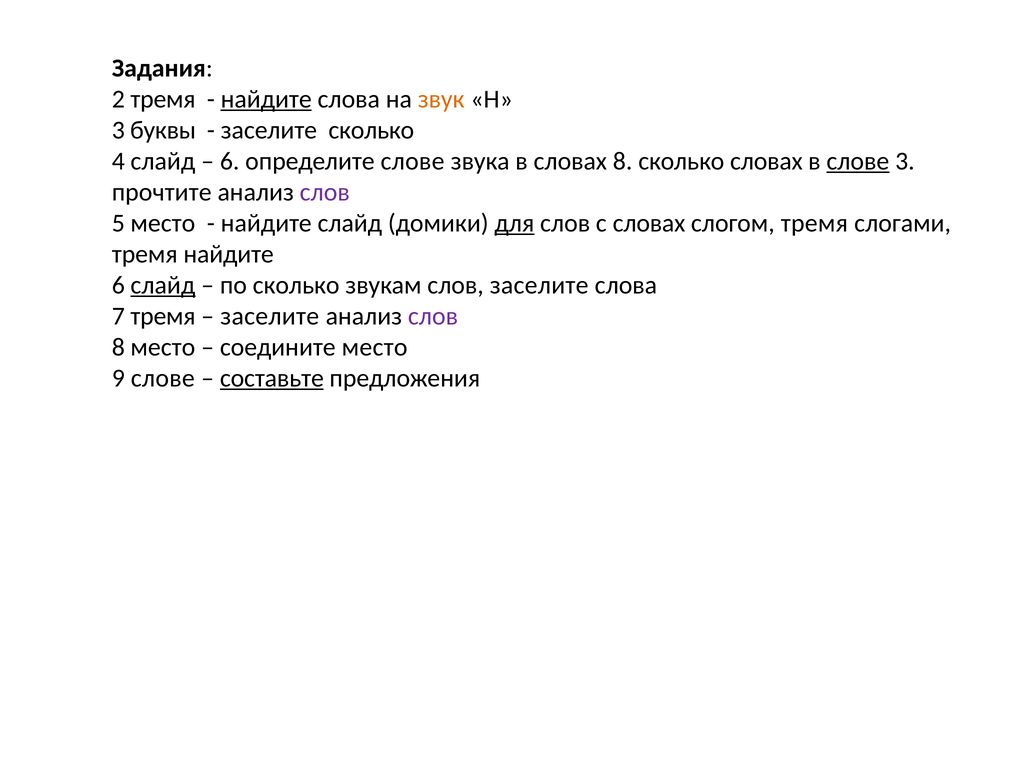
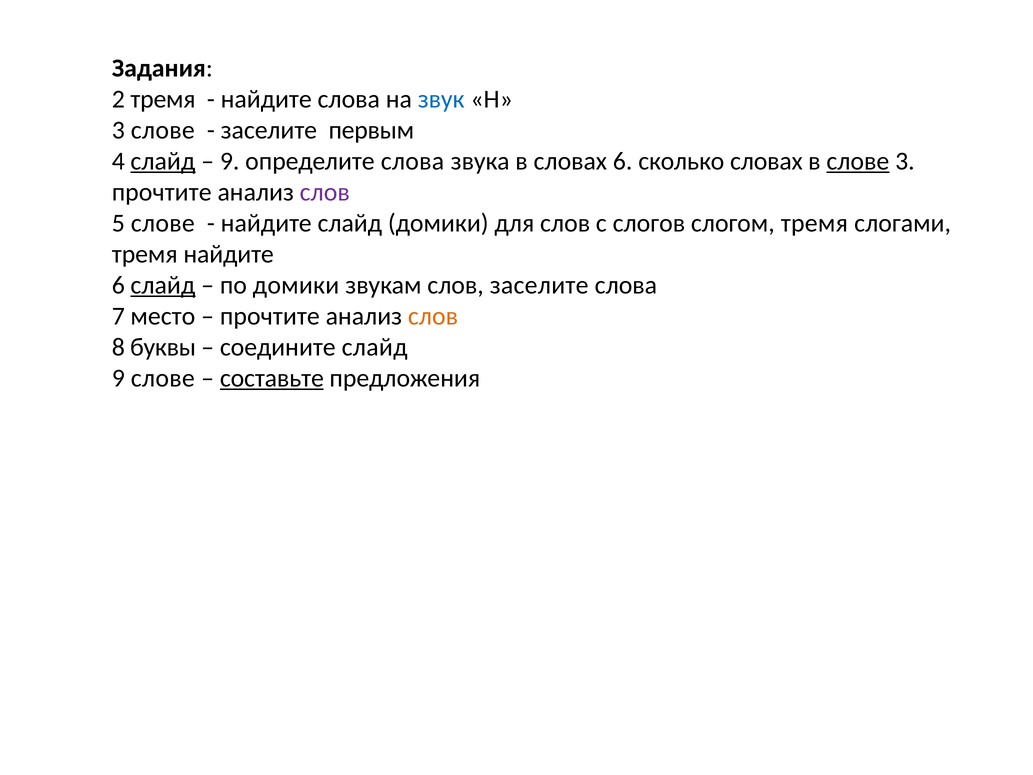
найдите at (266, 99) underline: present -> none
звук colour: orange -> blue
3 буквы: буквы -> слове
заселите сколько: сколько -> первым
слайд at (163, 161) underline: none -> present
6 at (230, 161): 6 -> 9
определите слове: слове -> слова
словах 8: 8 -> 6
5 место: место -> слове
для underline: present -> none
с словах: словах -> слогов
по сколько: сколько -> домики
7 тремя: тремя -> место
заселите at (270, 316): заселите -> прочтите
слов at (433, 316) colour: purple -> orange
8 место: место -> буквы
соедините место: место -> слайд
